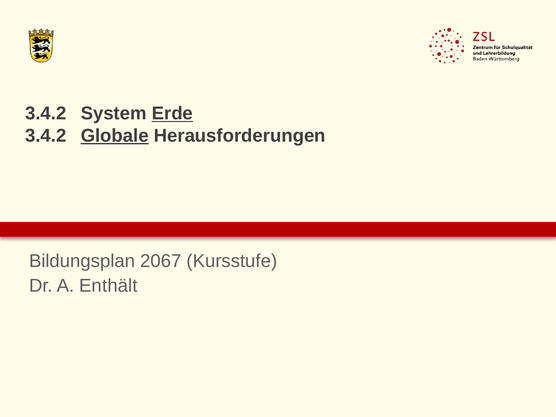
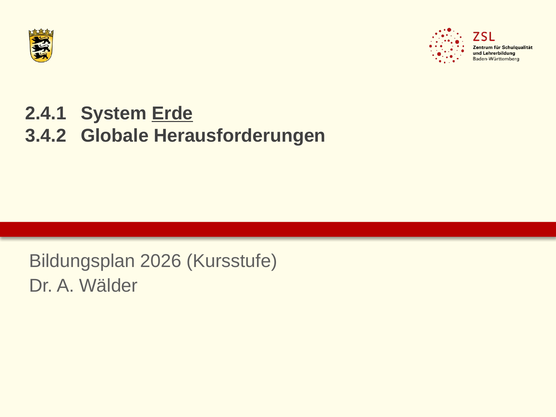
3.4.2 at (46, 113): 3.4.2 -> 2.4.1
Globale underline: present -> none
2067: 2067 -> 2026
Enthält: Enthält -> Wälder
